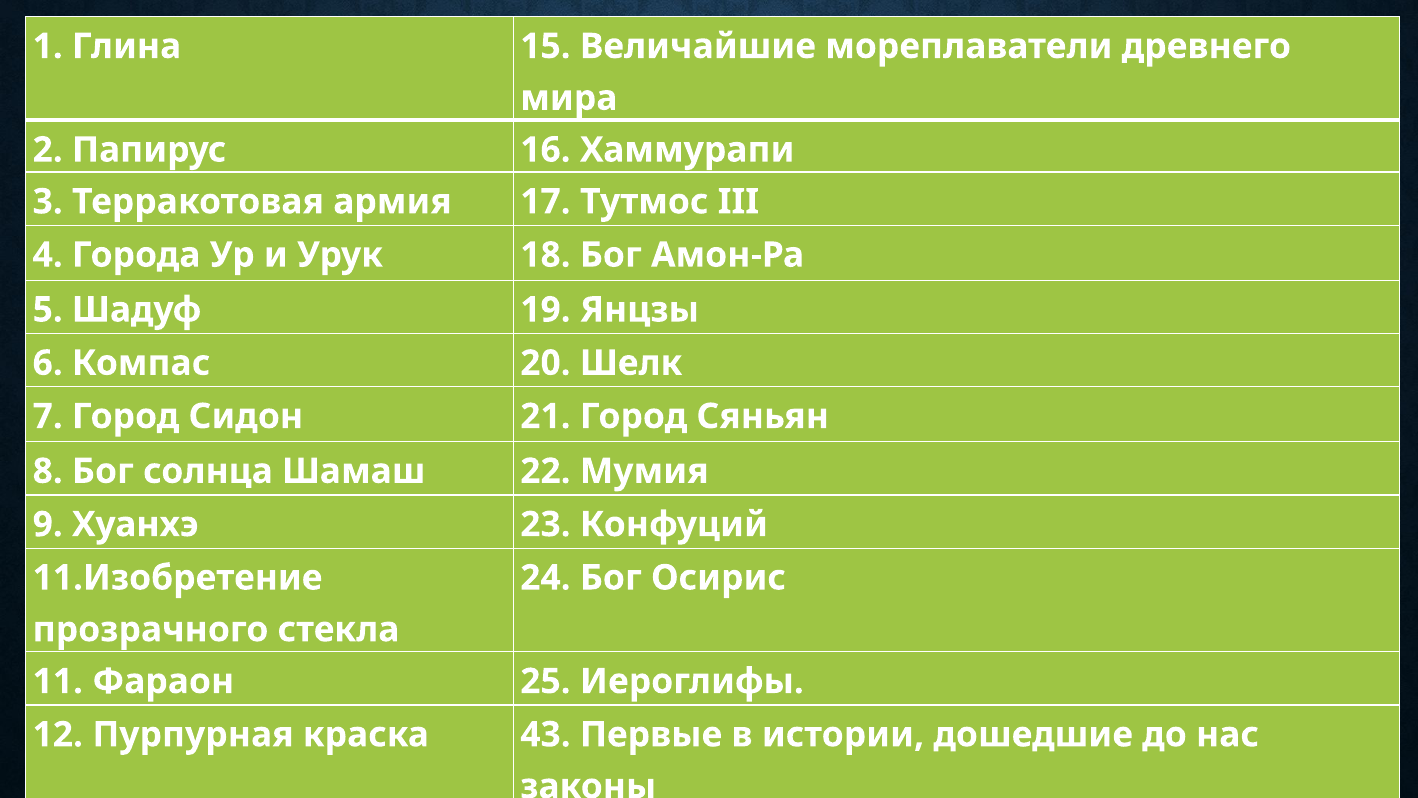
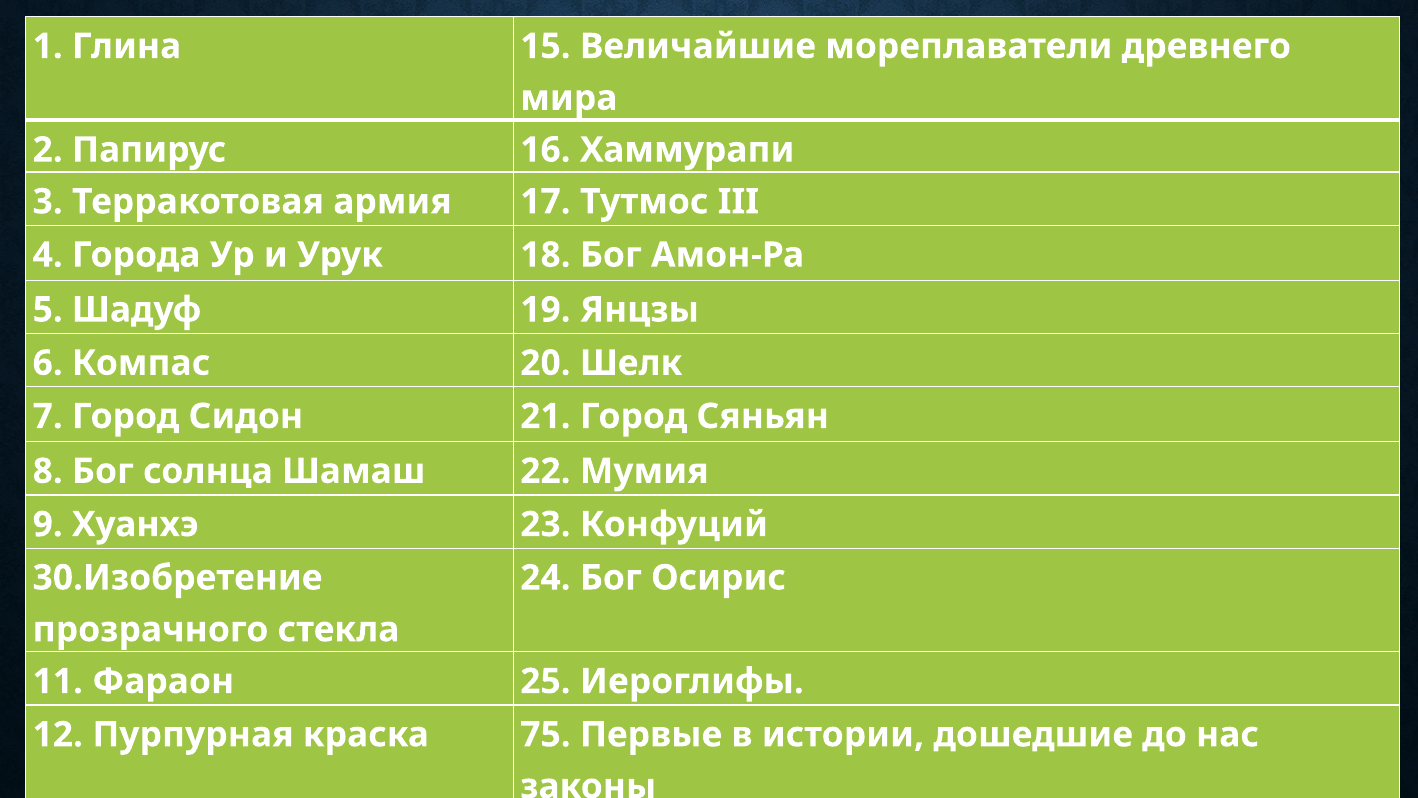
11.Изобретение: 11.Изобретение -> 30.Изобретение
43: 43 -> 75
